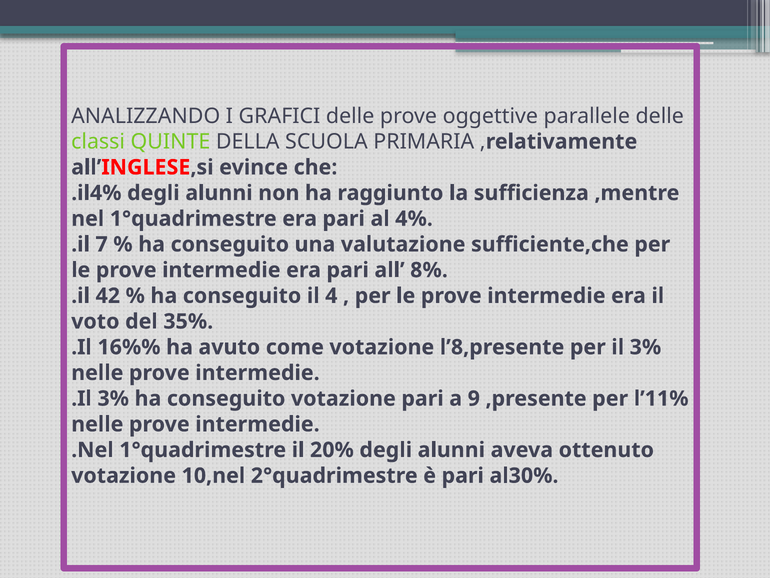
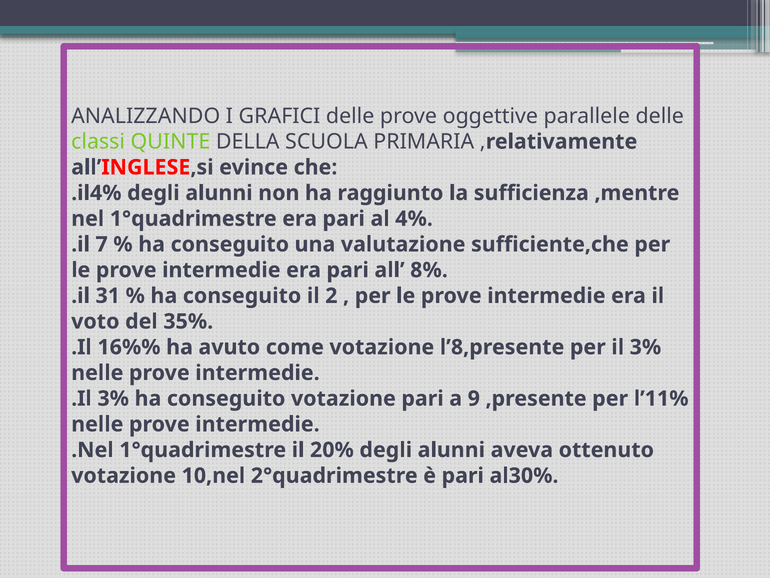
42: 42 -> 31
4: 4 -> 2
